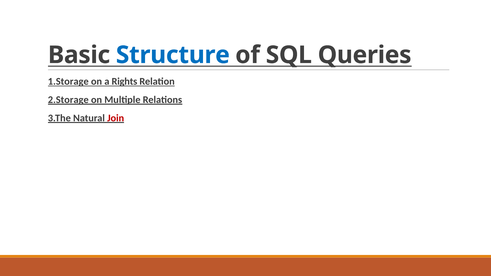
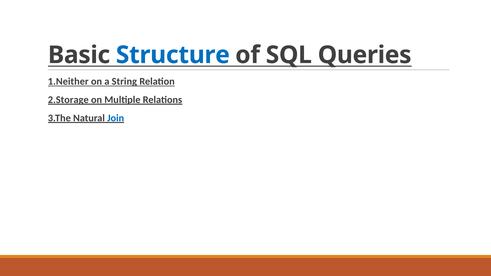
1.Storage: 1.Storage -> 1.Neither
Rights: Rights -> String
Join colour: red -> blue
